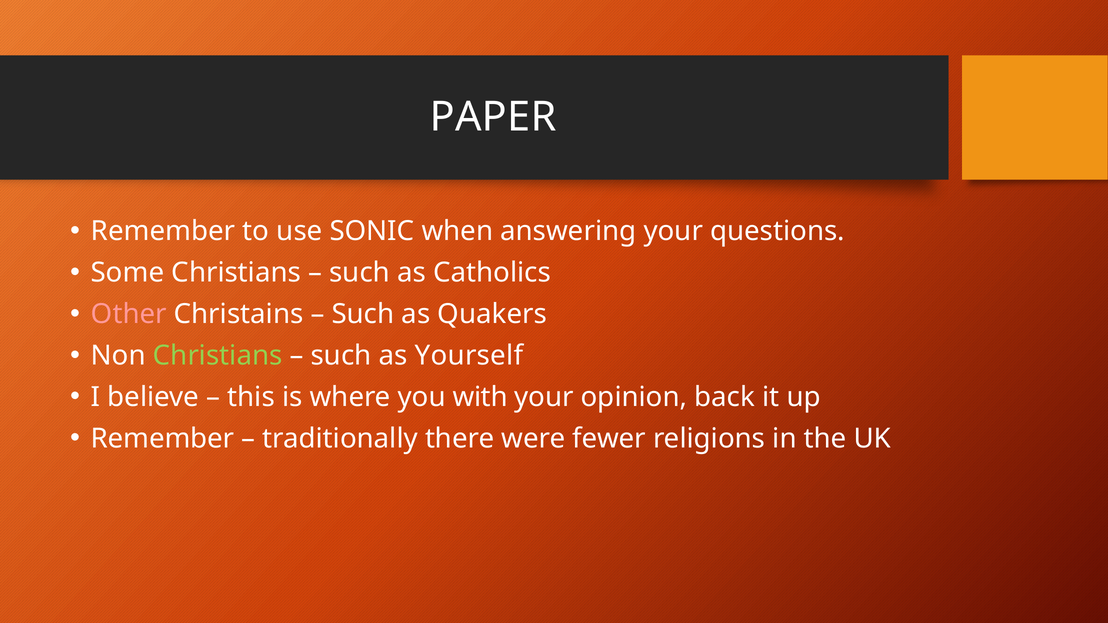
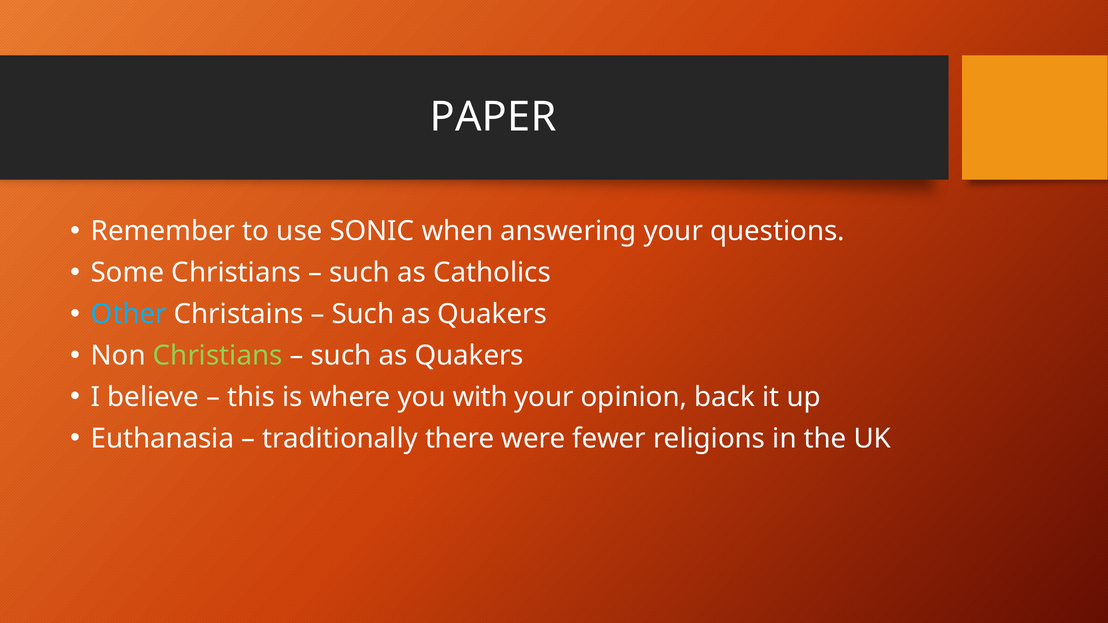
Other colour: pink -> light blue
Yourself at (469, 356): Yourself -> Quakers
Remember at (163, 439): Remember -> Euthanasia
